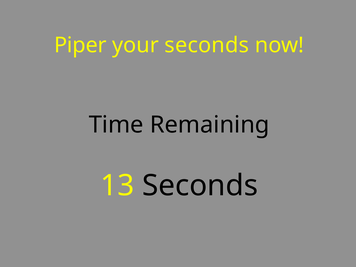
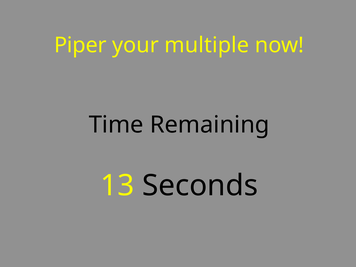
your seconds: seconds -> multiple
